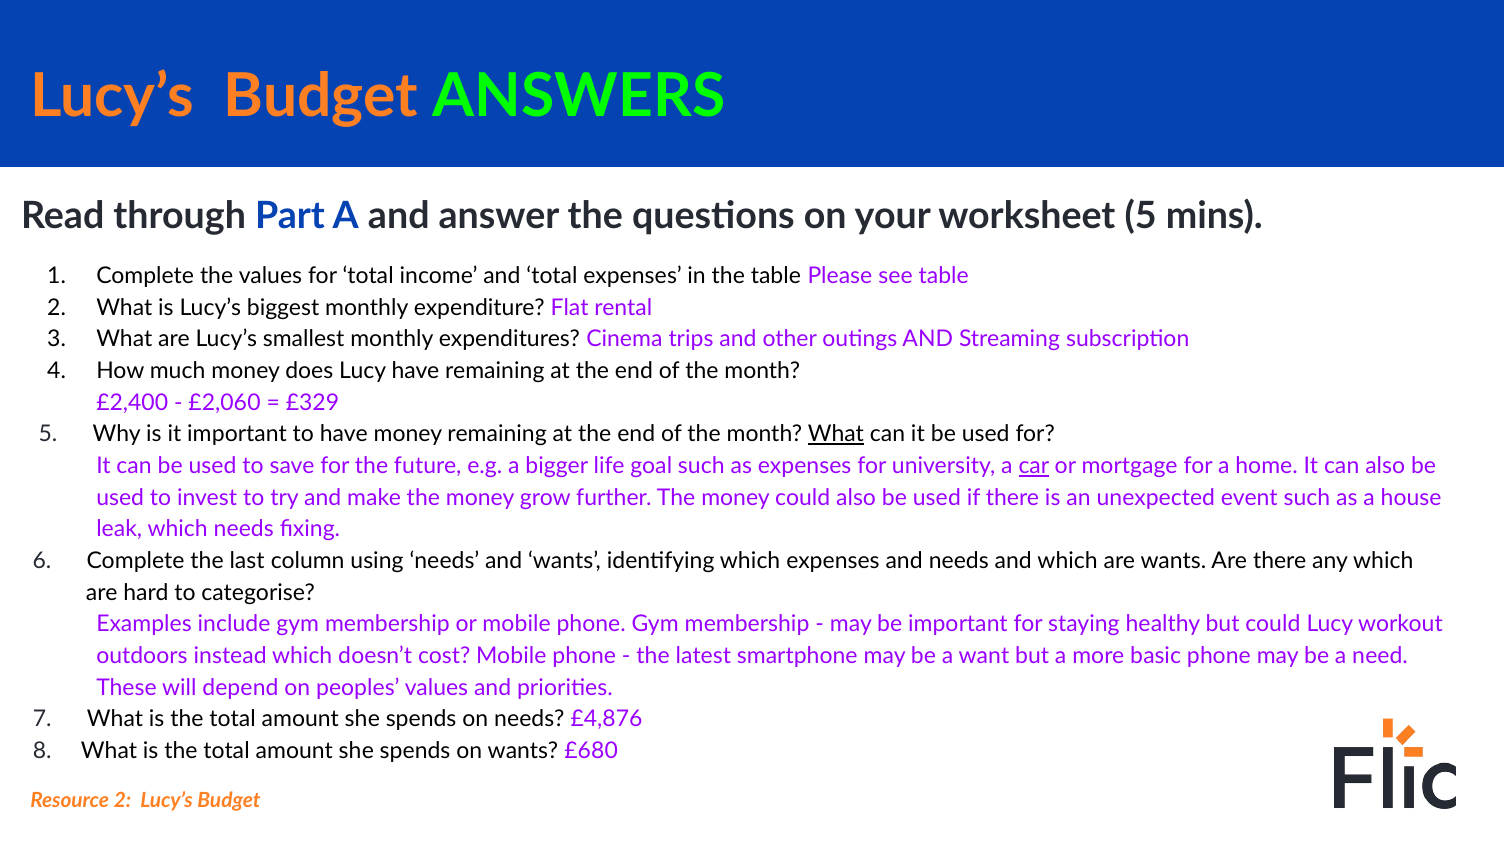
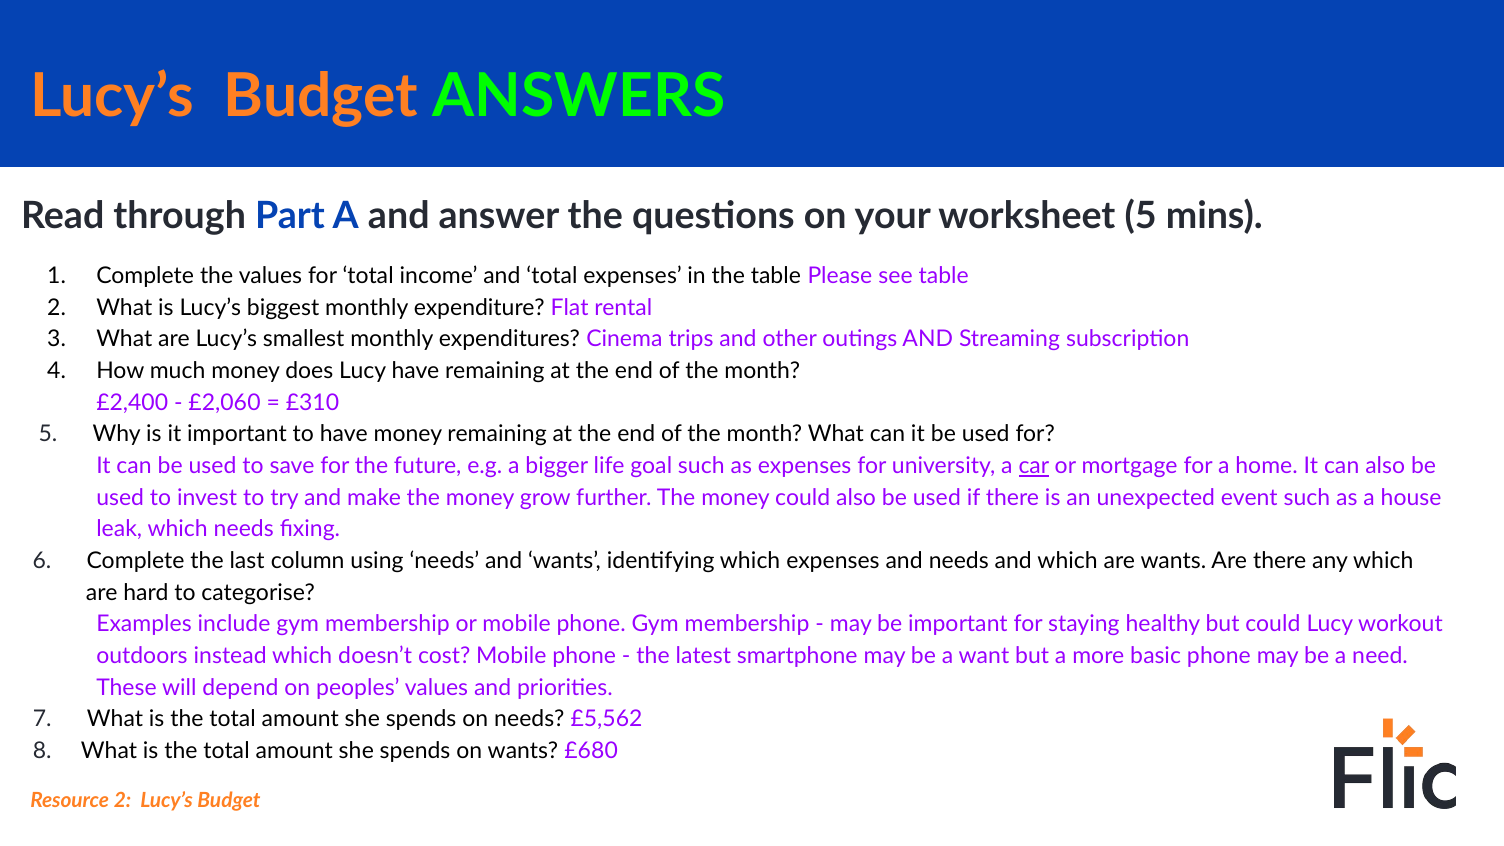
£329: £329 -> £310
What at (836, 434) underline: present -> none
£4,876: £4,876 -> £5,562
